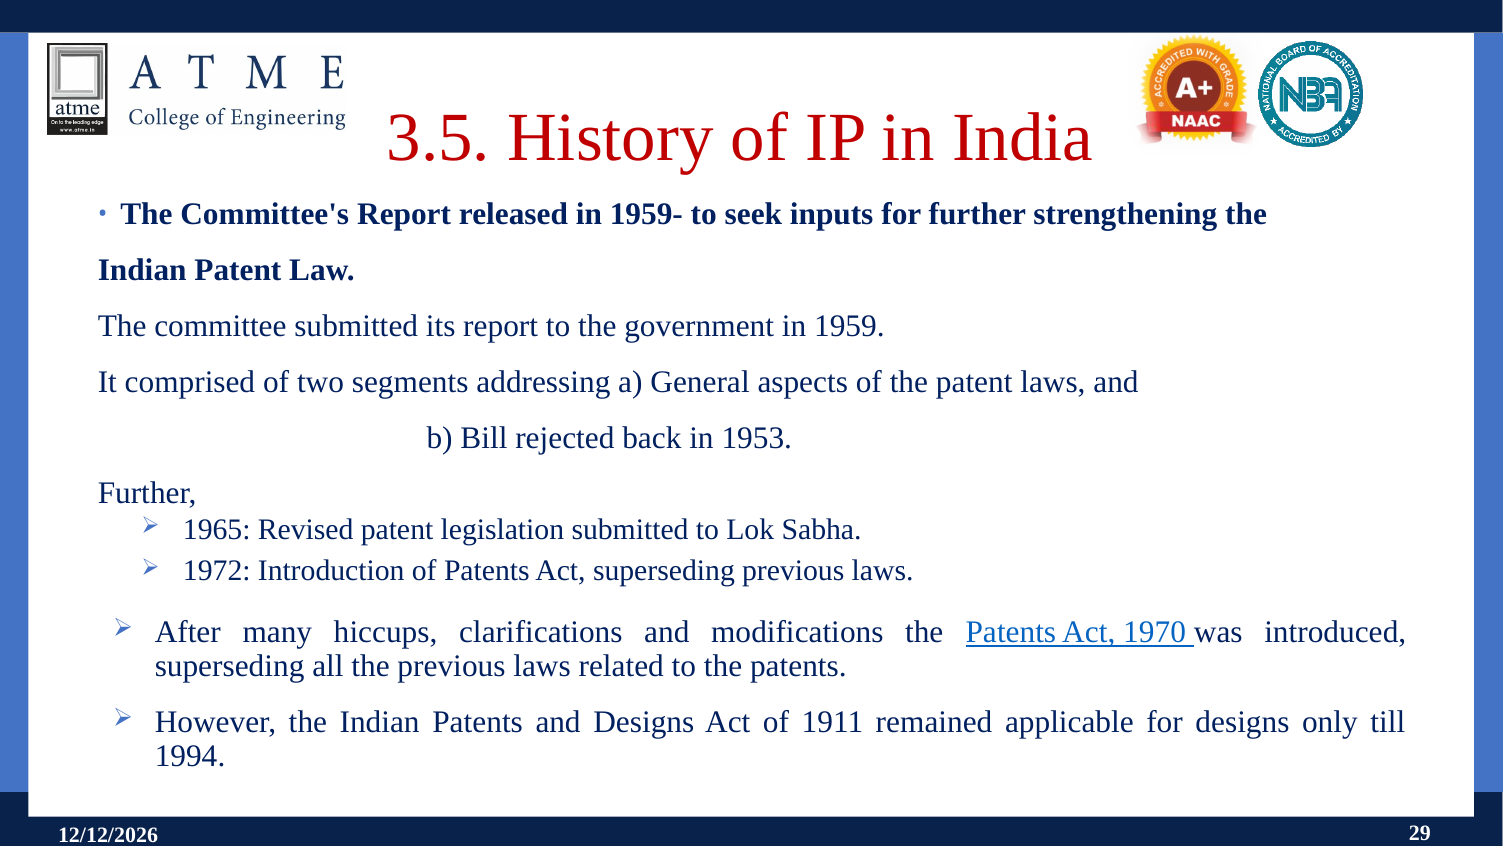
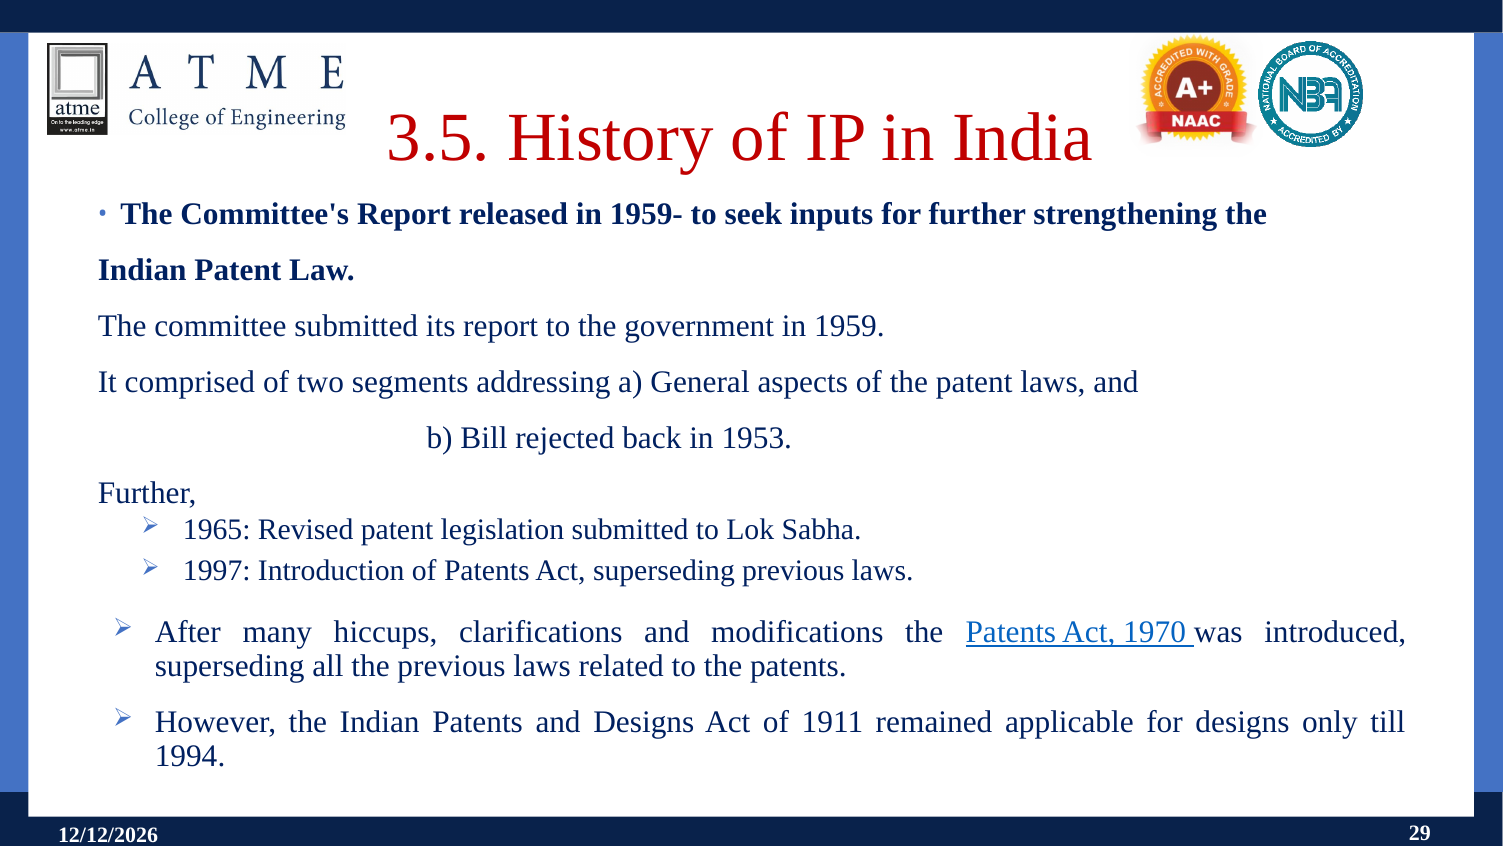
1972: 1972 -> 1997
